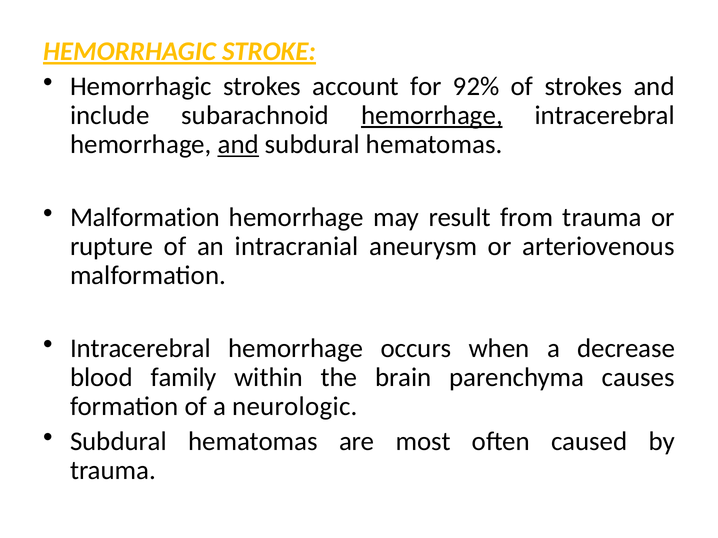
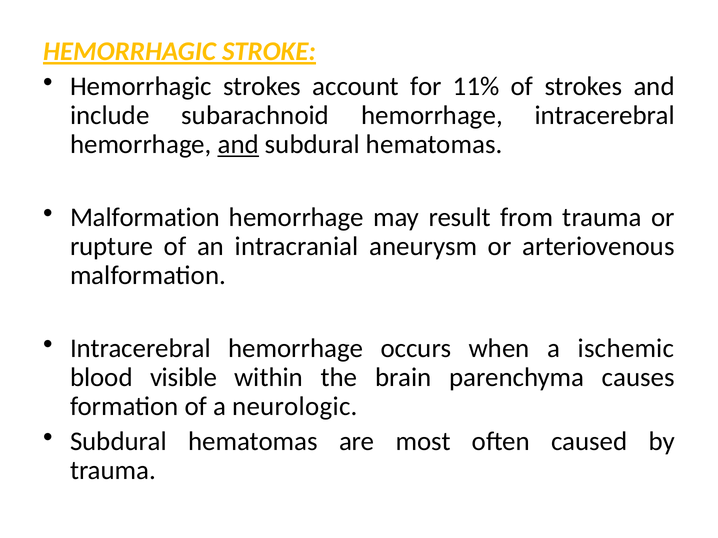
92%: 92% -> 11%
hemorrhage at (432, 116) underline: present -> none
decrease: decrease -> ischemic
family: family -> visible
